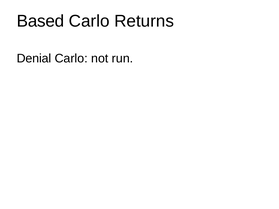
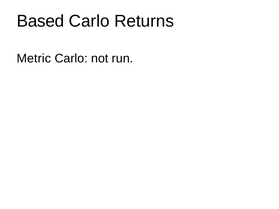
Denial: Denial -> Metric
